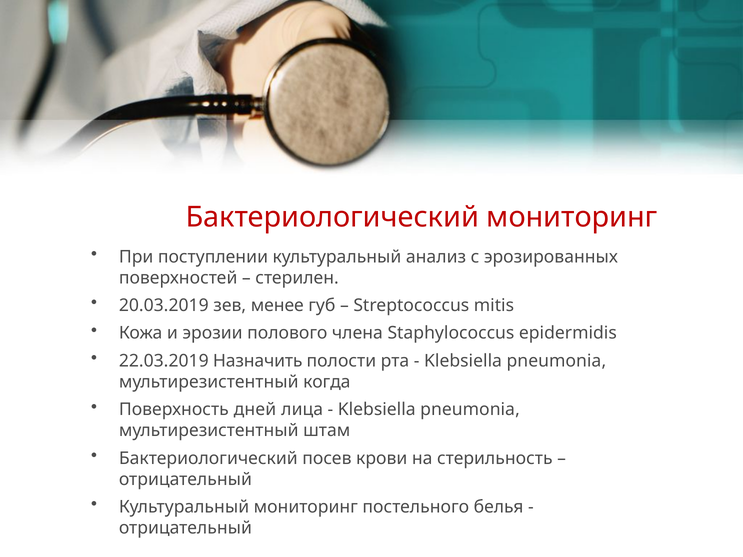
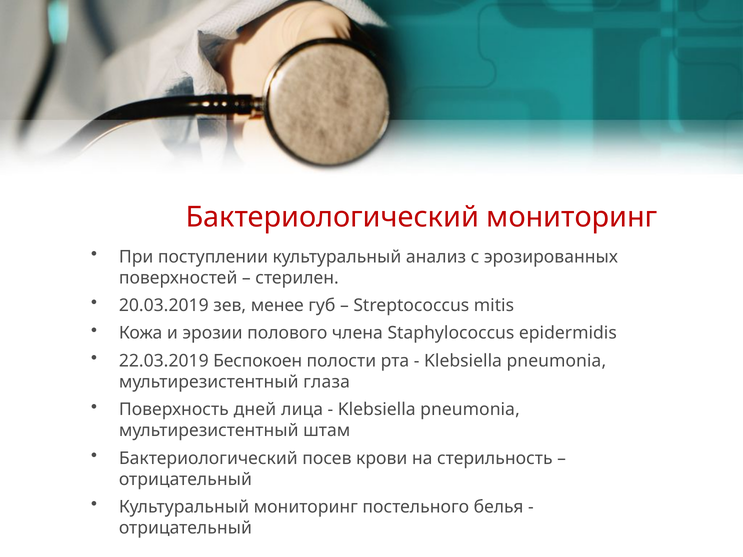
Назначить: Назначить -> Беспокоен
когда: когда -> глаза
